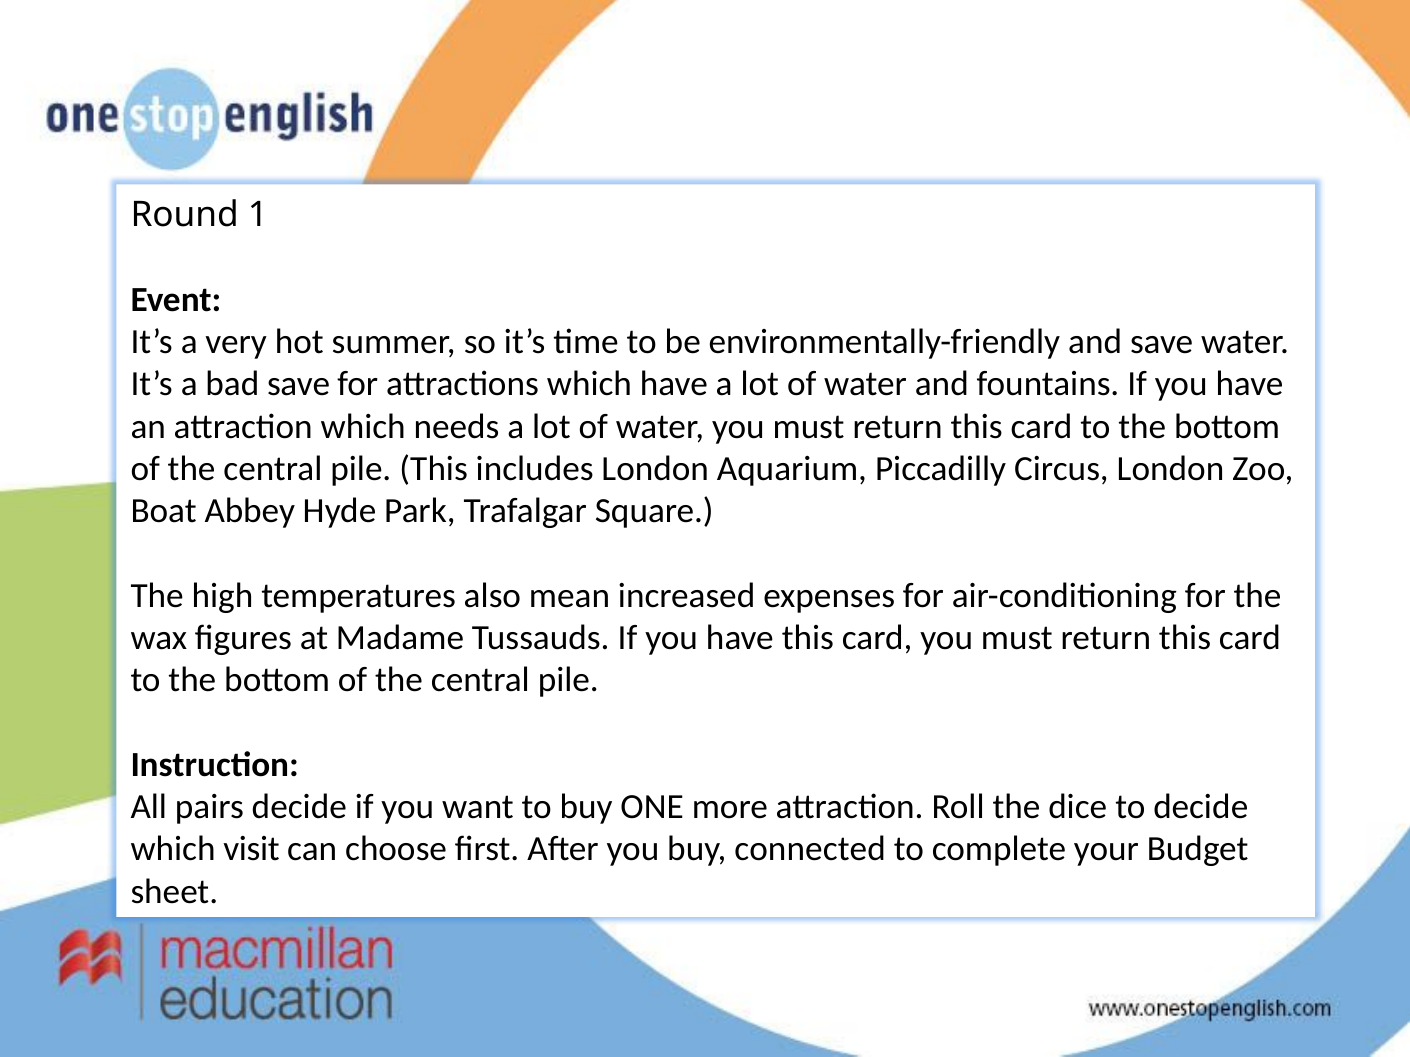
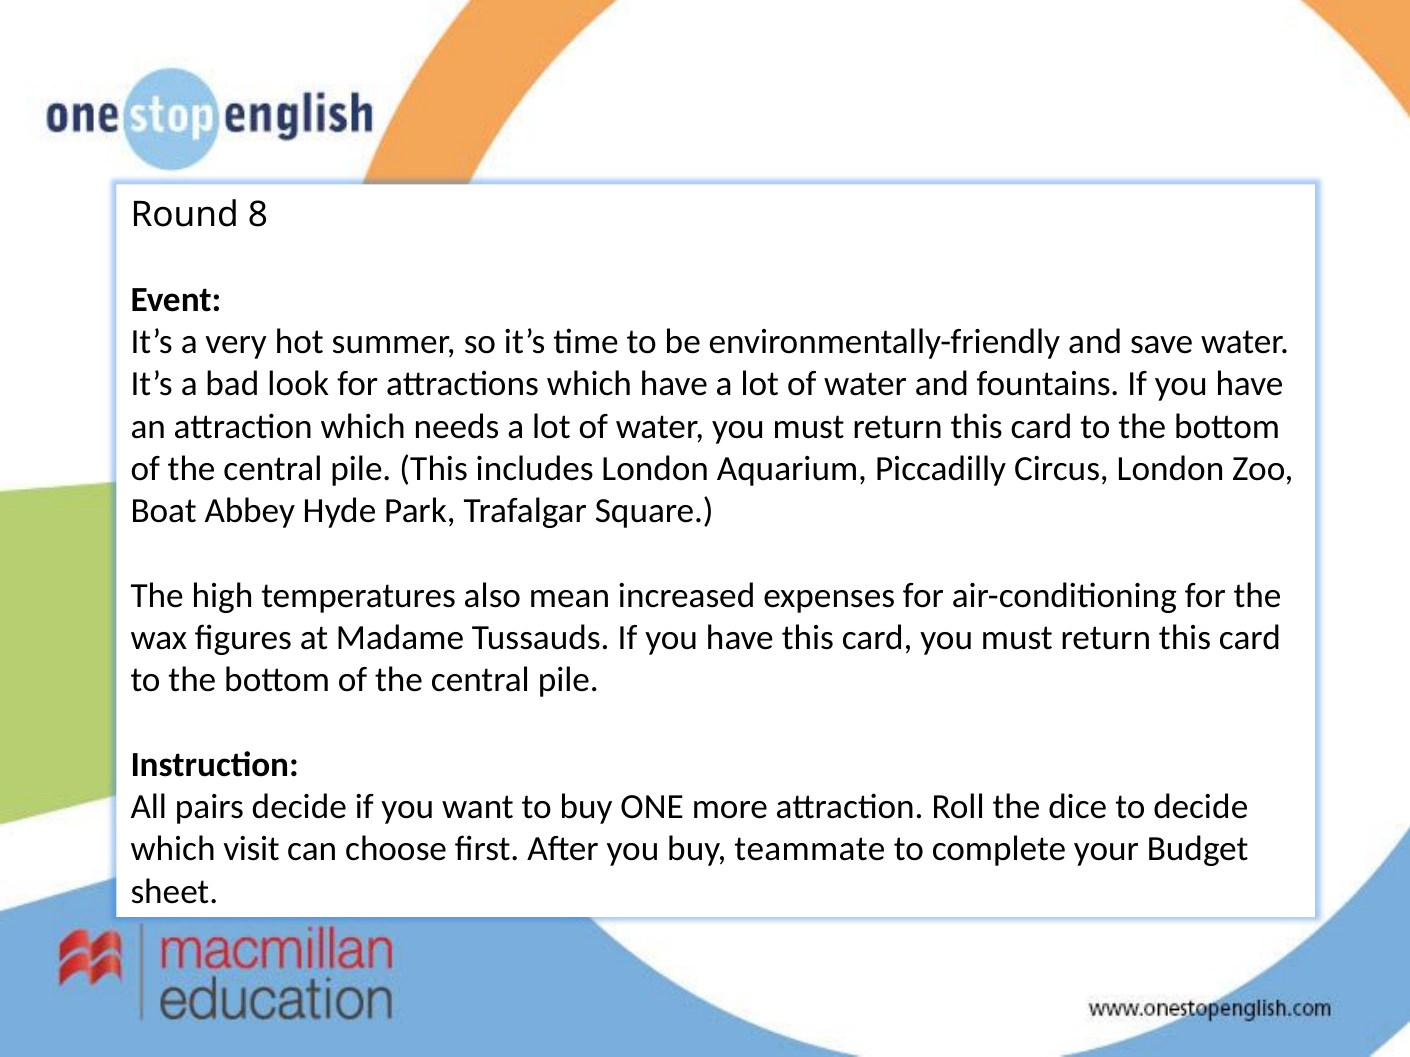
1: 1 -> 8
bad save: save -> look
connected: connected -> teammate
